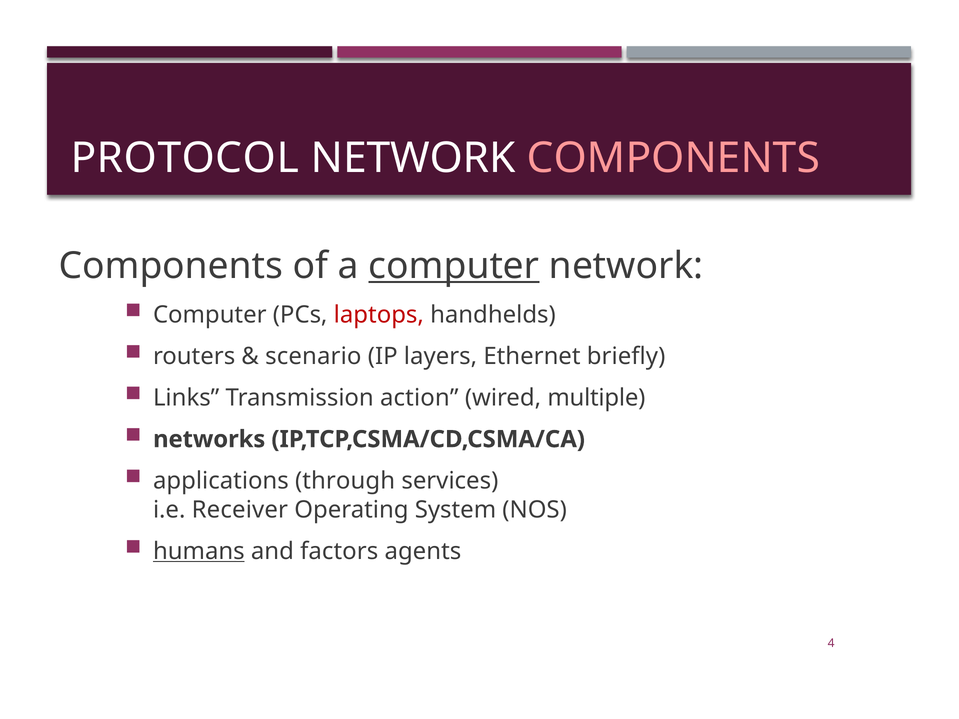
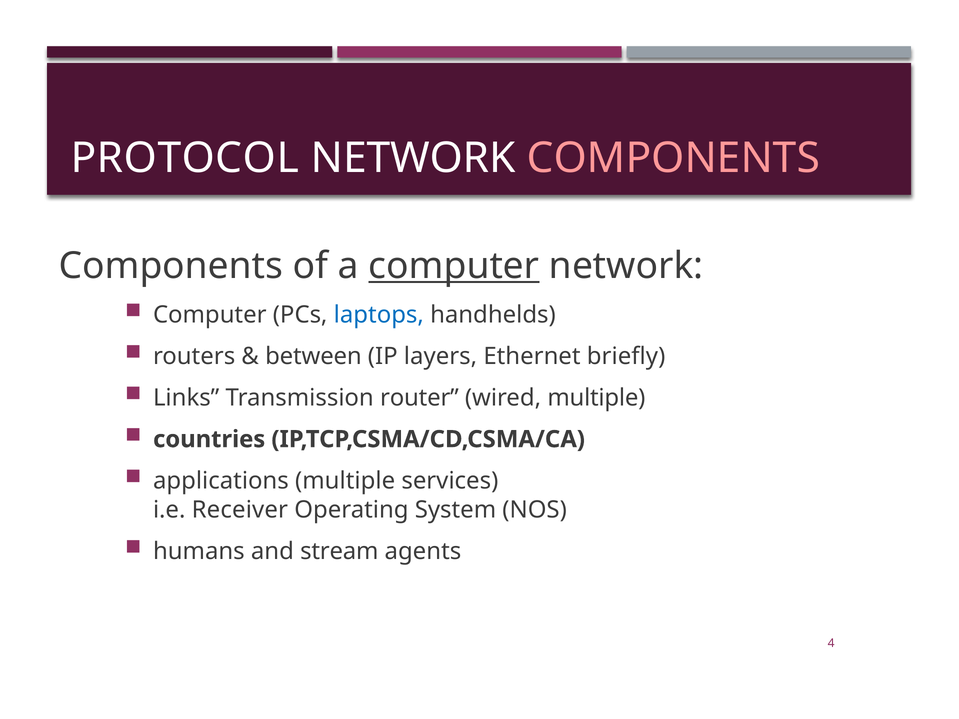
laptops colour: red -> blue
scenario: scenario -> between
action: action -> router
networks: networks -> countries
applications through: through -> multiple
humans underline: present -> none
factors: factors -> stream
